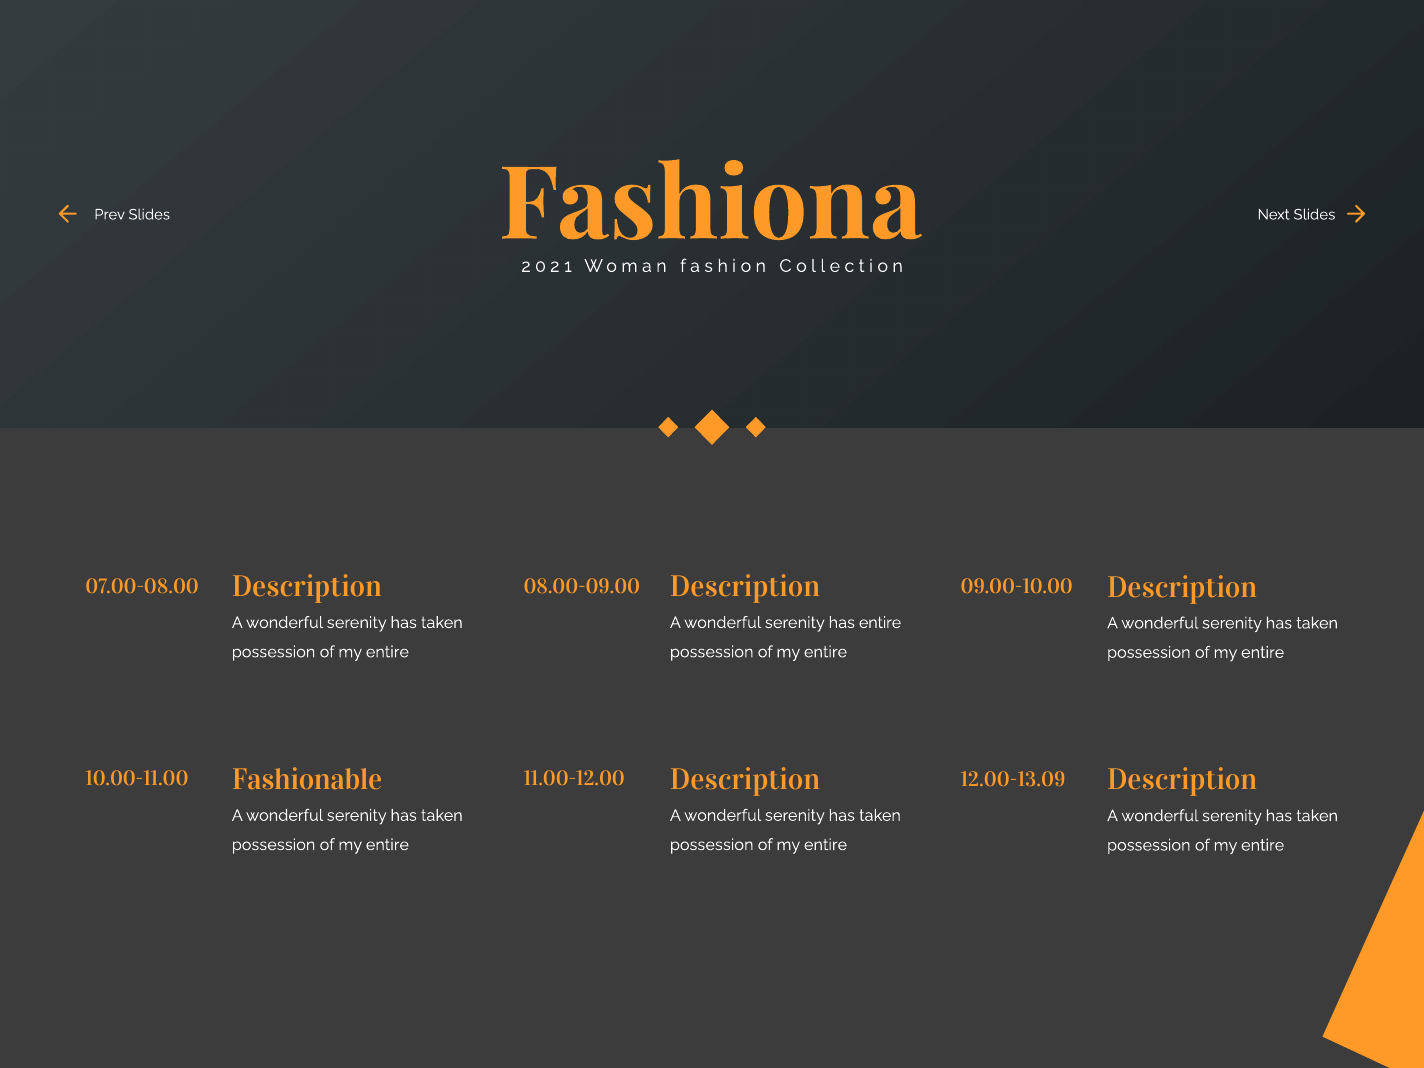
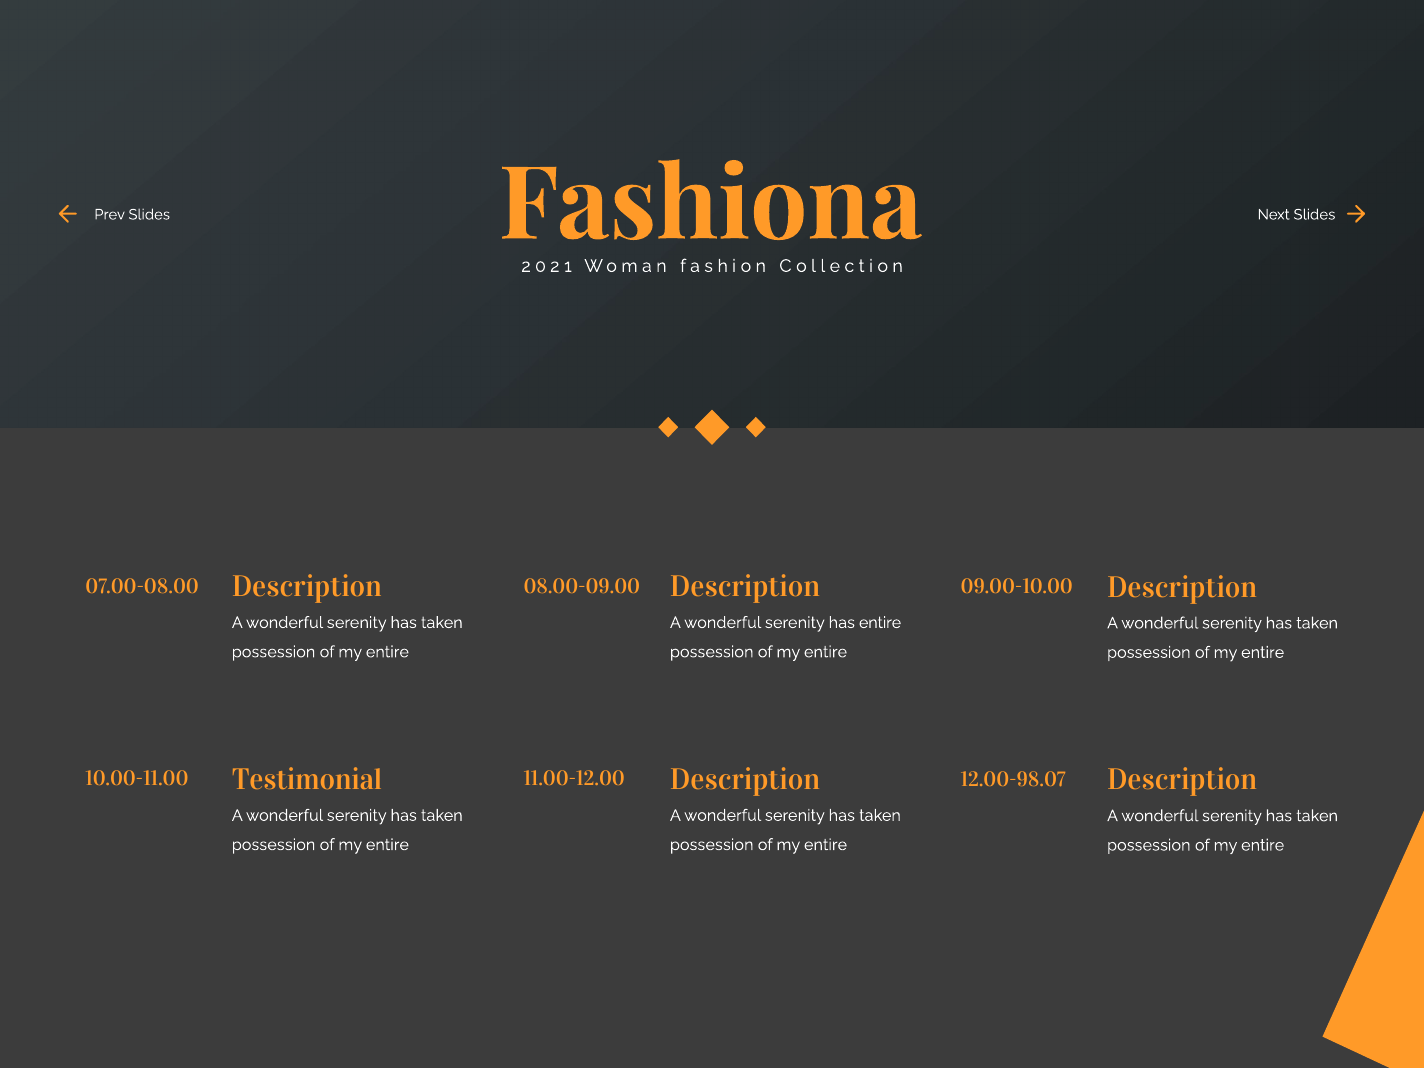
Fashionable: Fashionable -> Testimonial
12.00-13.09: 12.00-13.09 -> 12.00-98.07
